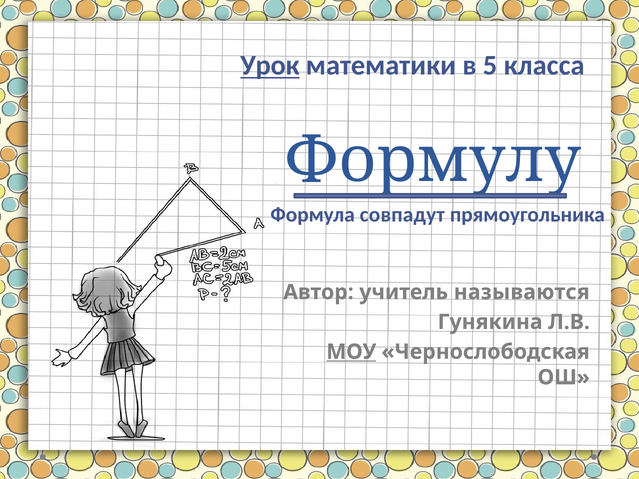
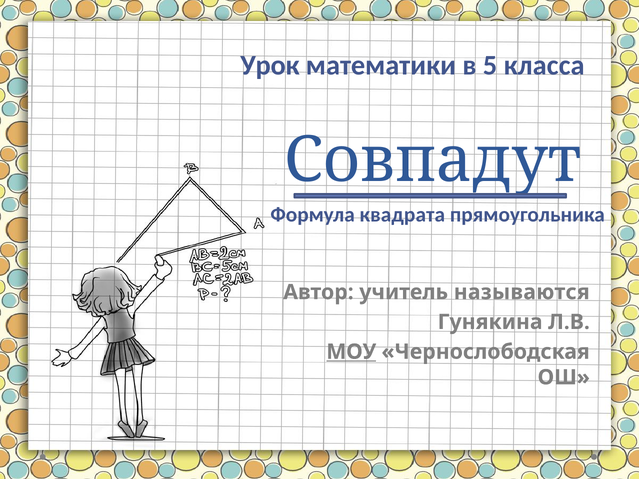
Урок underline: present -> none
Формулу: Формулу -> Совпадут
совпадут: совпадут -> квадрата
